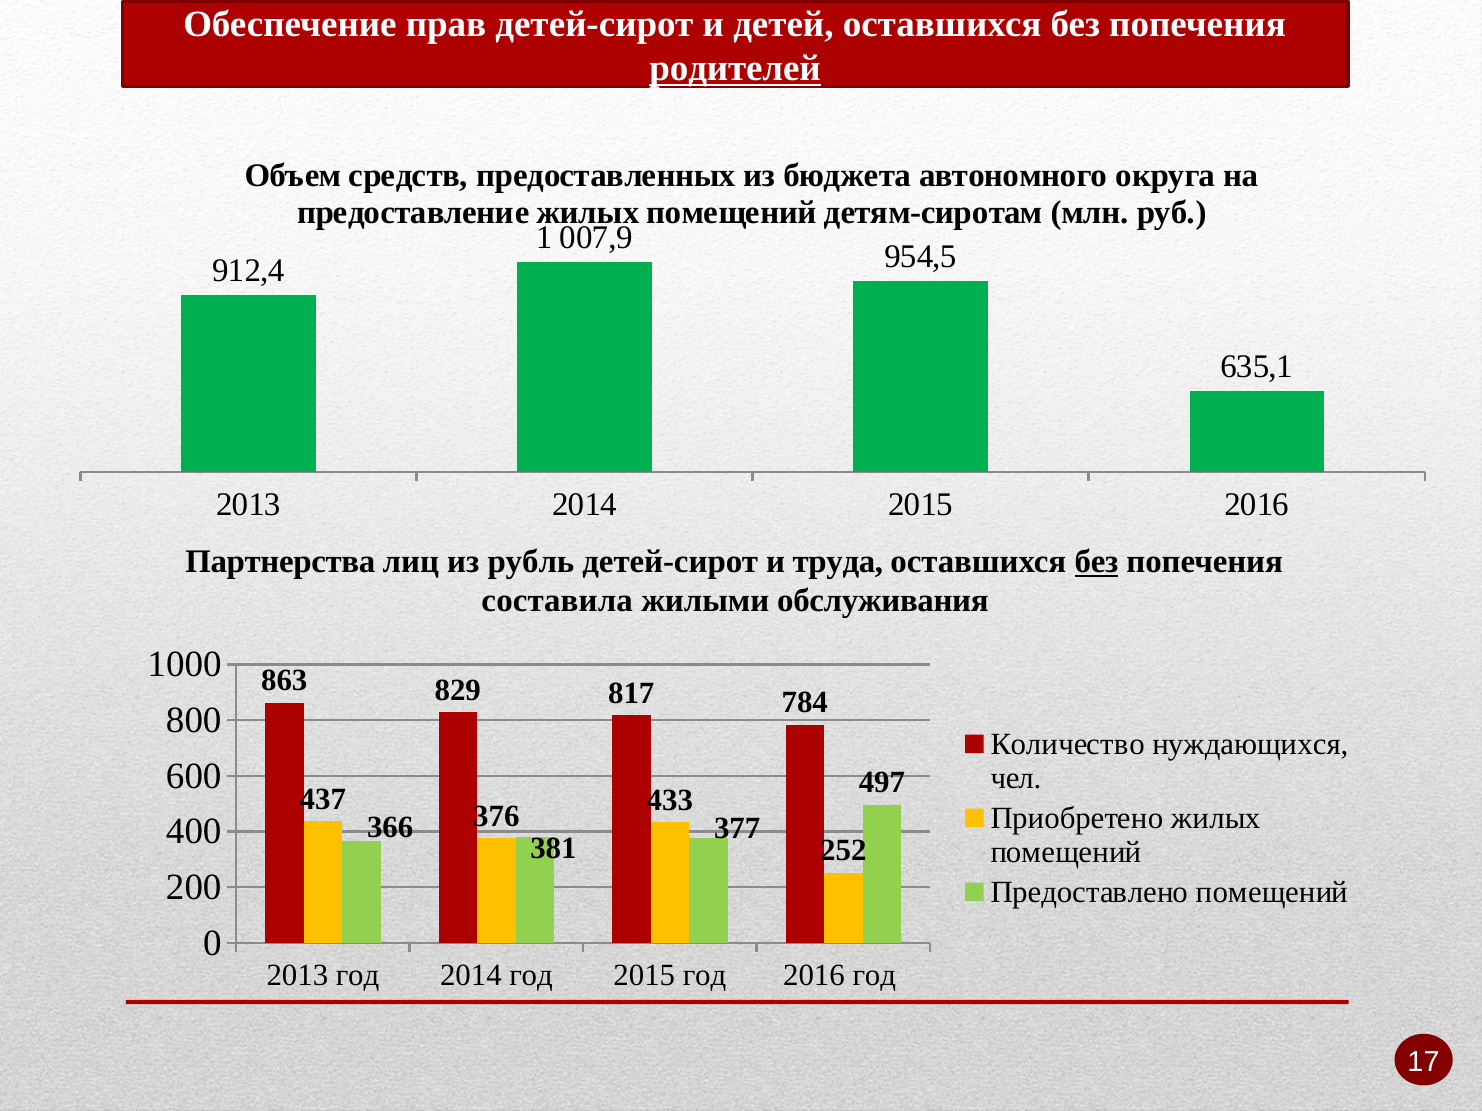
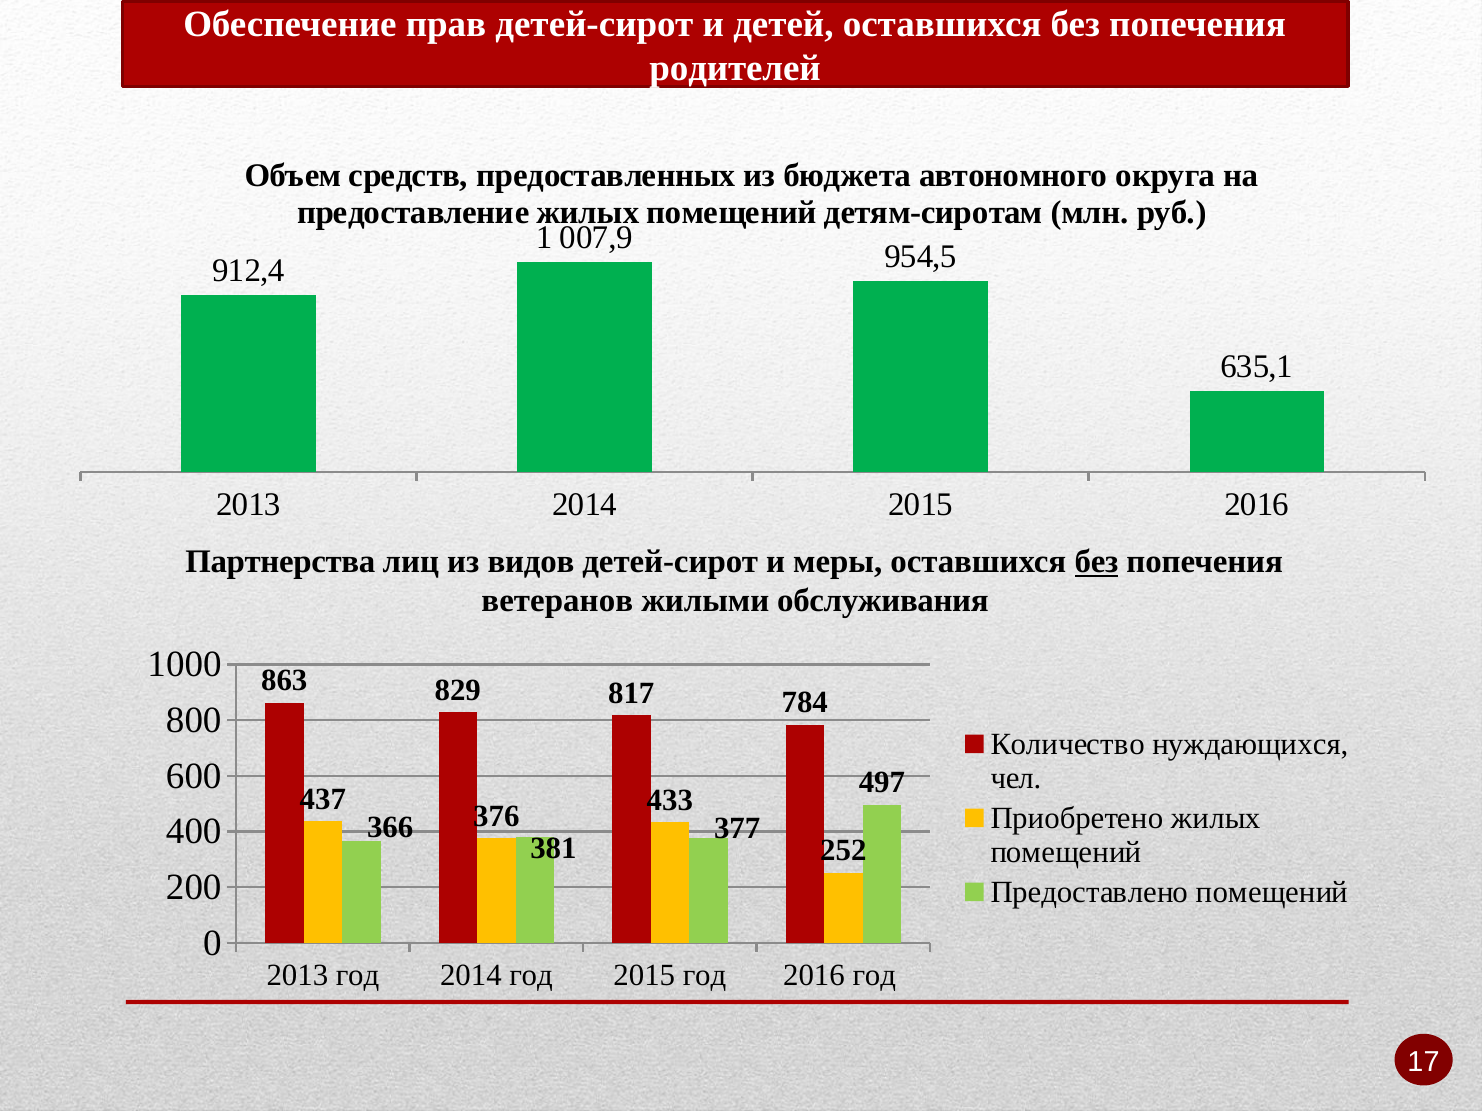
родителей underline: present -> none
рубль: рубль -> видов
труда: труда -> меры
составила: составила -> ветеранов
